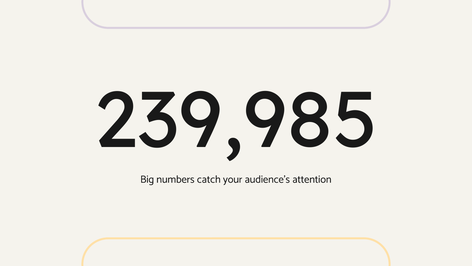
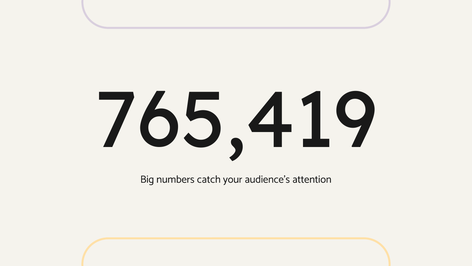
239,985: 239,985 -> 765,419
